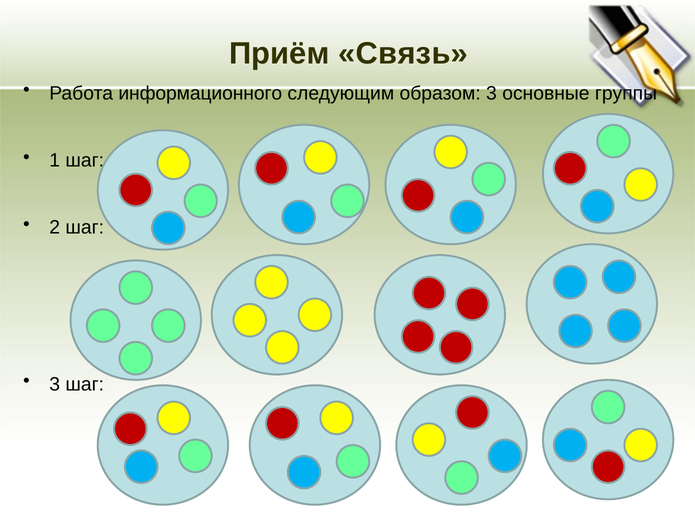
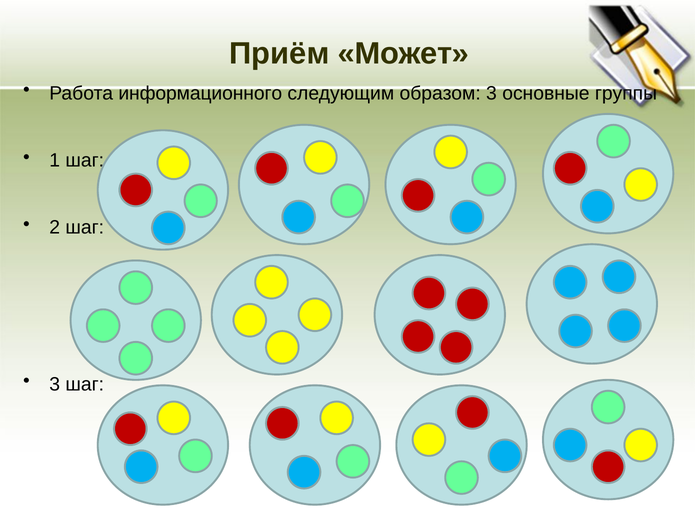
Связь: Связь -> Может
